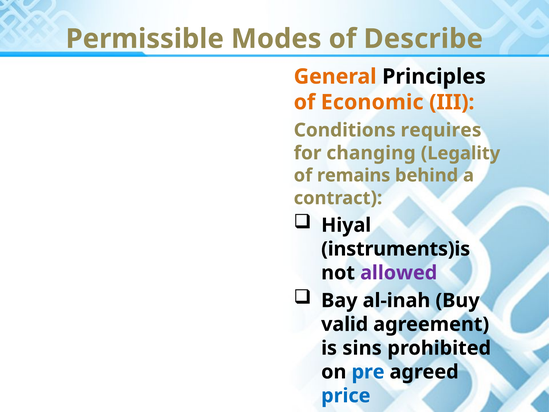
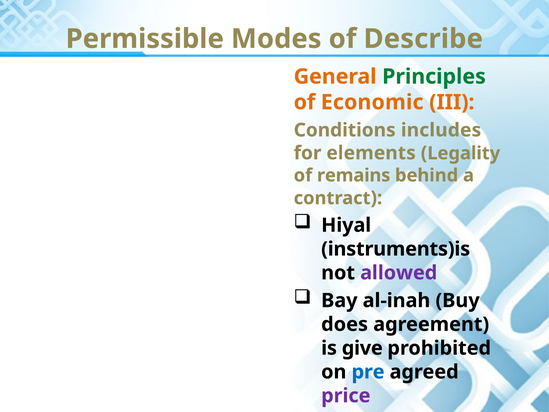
Principles colour: black -> green
requires: requires -> includes
changing: changing -> elements
valid: valid -> does
sins: sins -> give
price colour: blue -> purple
